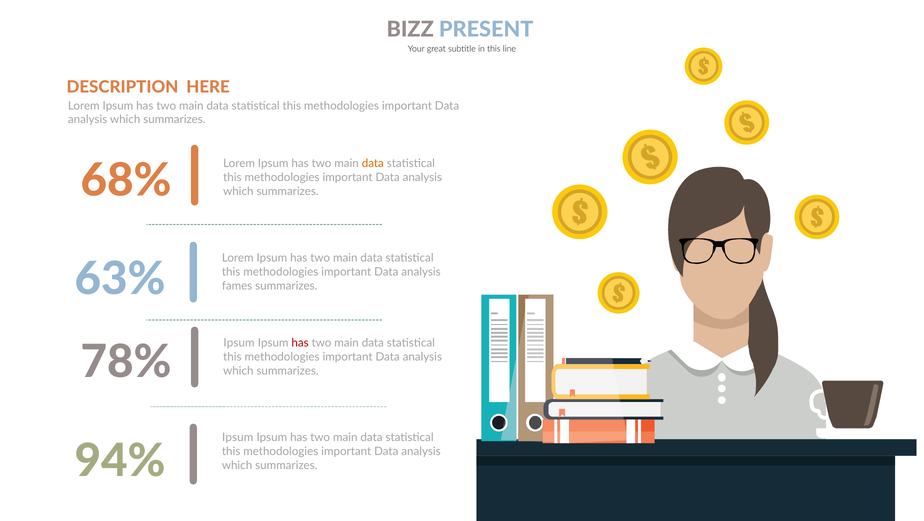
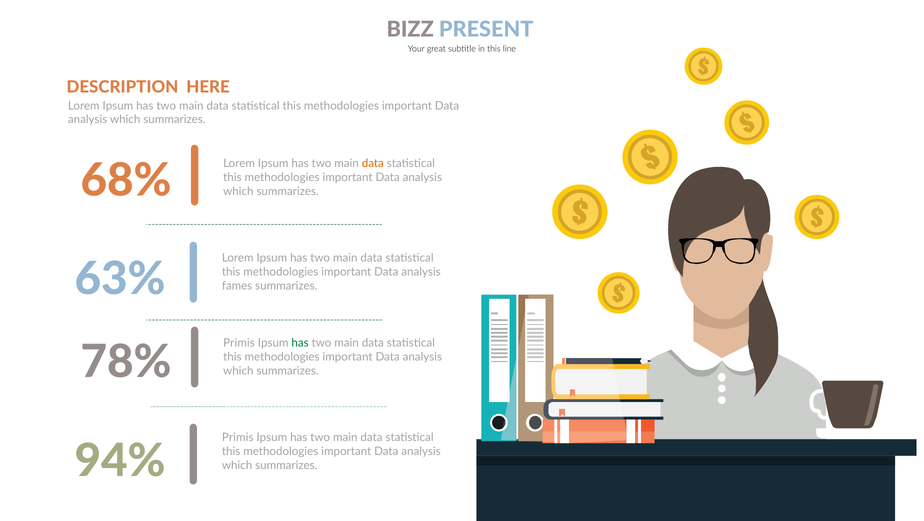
Ipsum at (239, 343): Ipsum -> Primis
has at (300, 343) colour: red -> green
Ipsum at (238, 438): Ipsum -> Primis
